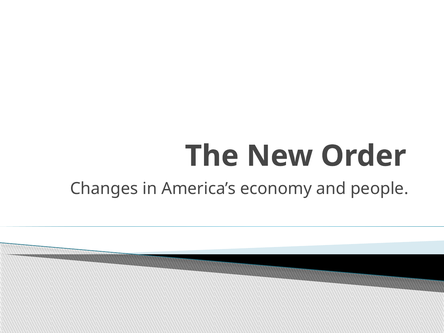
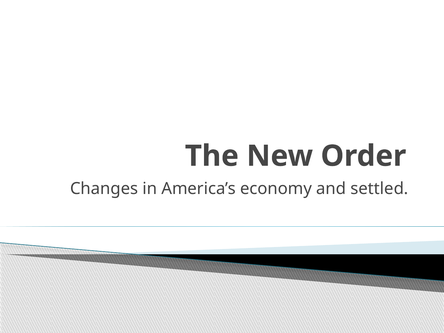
people: people -> settled
